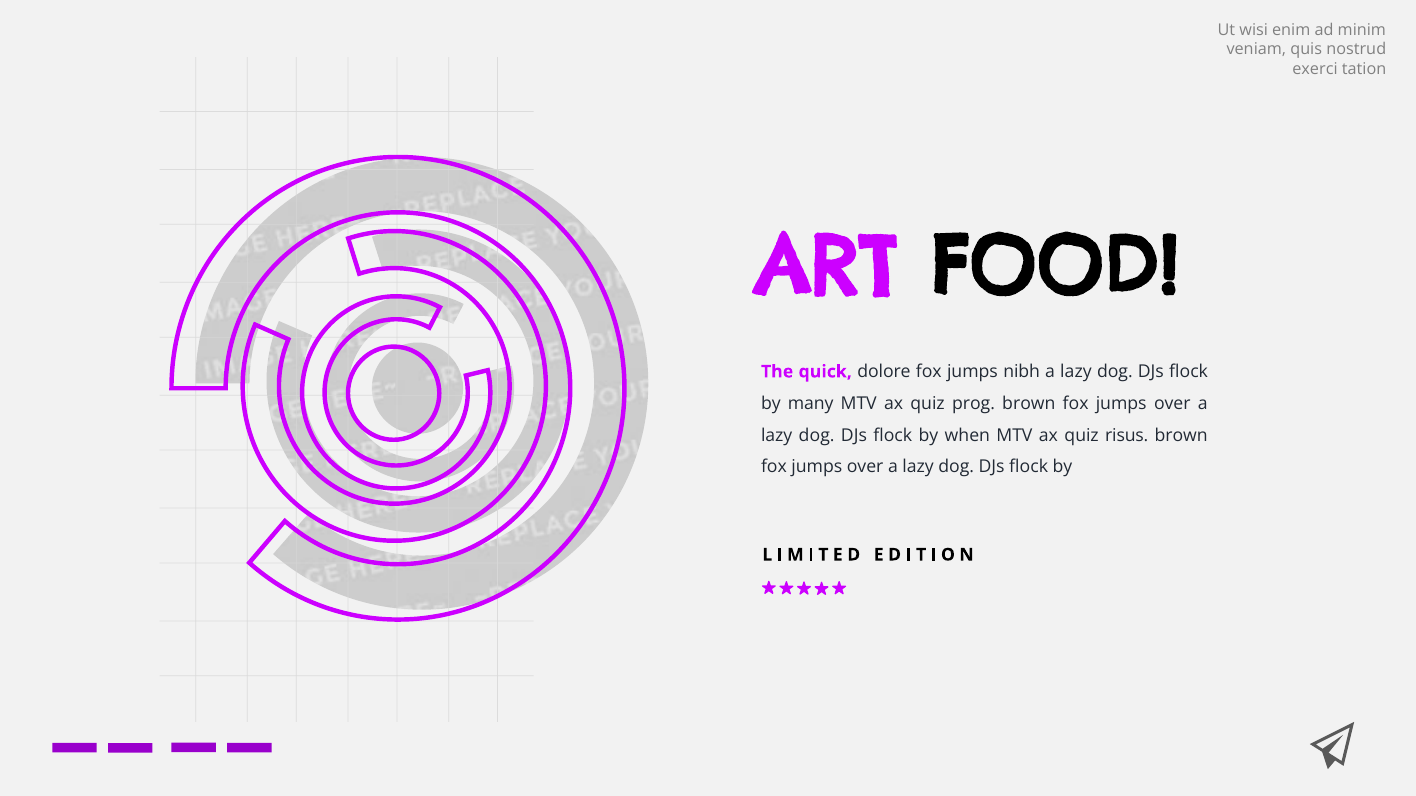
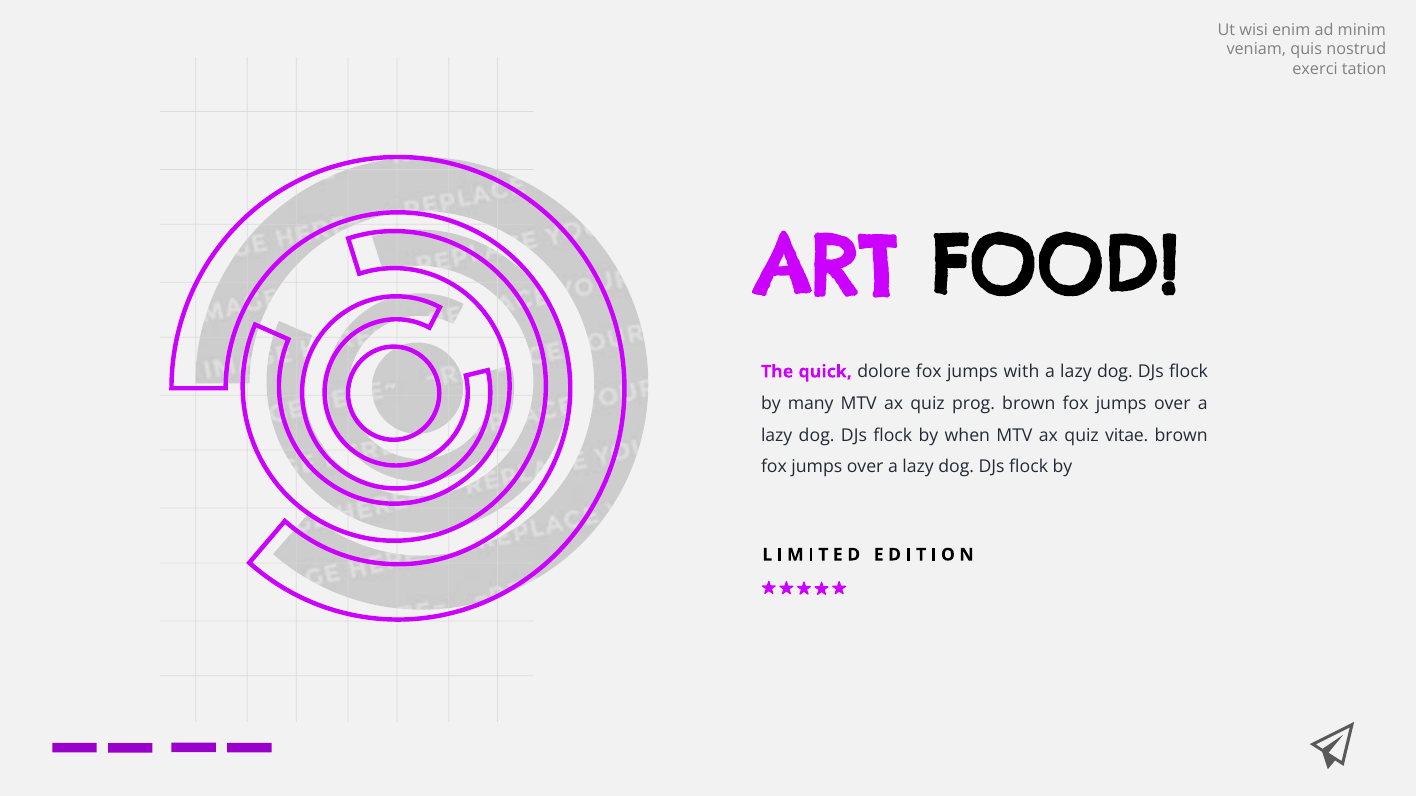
nibh: nibh -> with
risus: risus -> vitae
